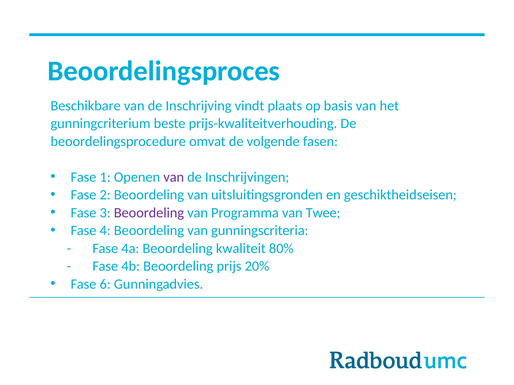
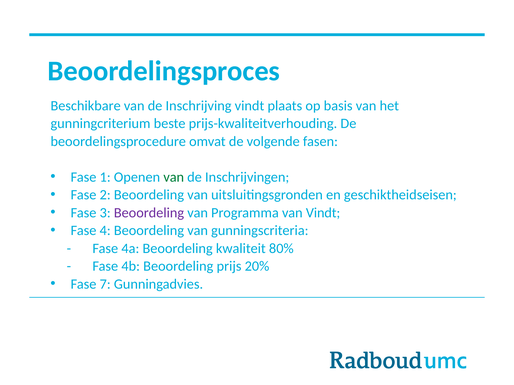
van at (174, 177) colour: purple -> green
van Twee: Twee -> Vindt
6: 6 -> 7
